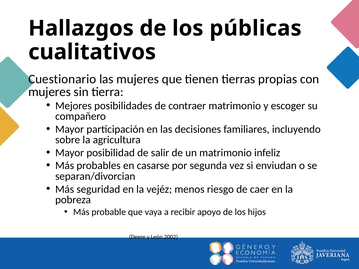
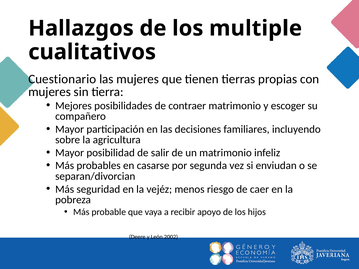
públicas: públicas -> multiple
